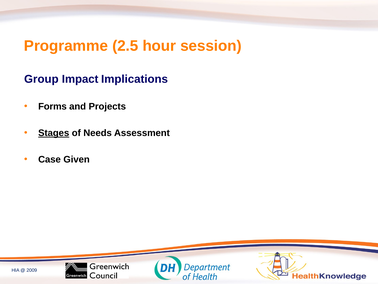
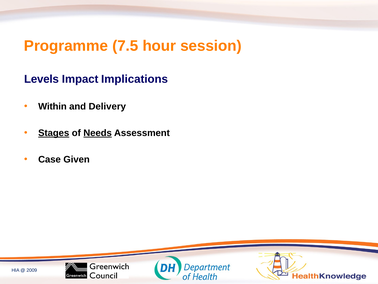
2.5: 2.5 -> 7.5
Group: Group -> Levels
Forms: Forms -> Within
Projects: Projects -> Delivery
Needs underline: none -> present
